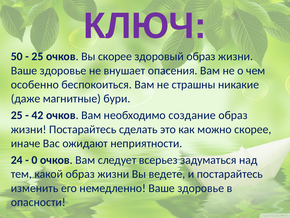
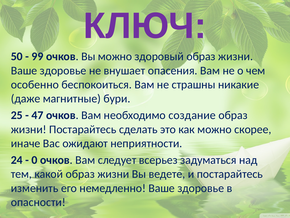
25 at (37, 56): 25 -> 99
Вы скорее: скорее -> можно
42: 42 -> 47
